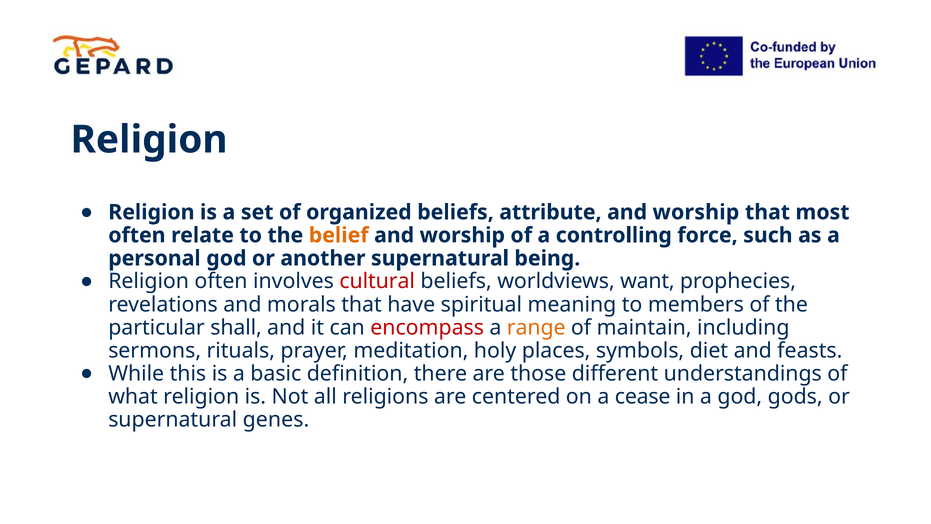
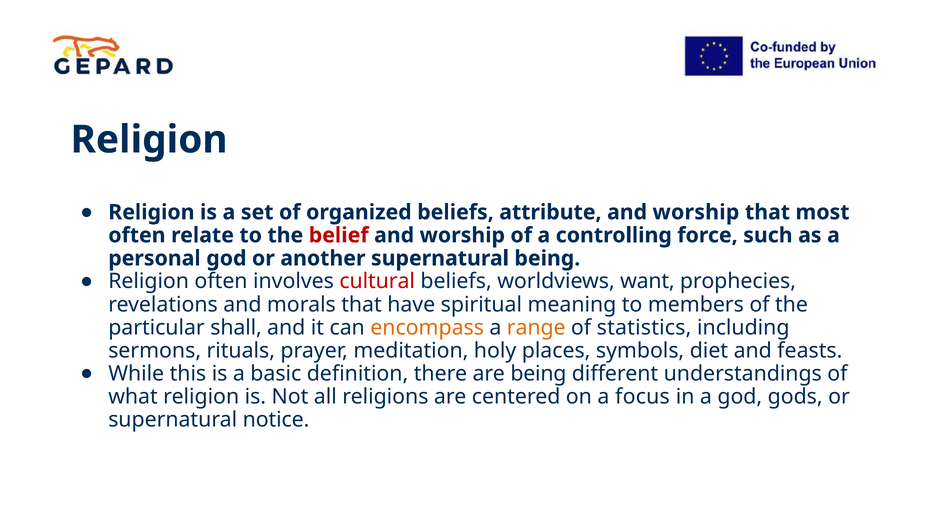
belief colour: orange -> red
encompass colour: red -> orange
maintain: maintain -> statistics
are those: those -> being
cease: cease -> focus
genes: genes -> notice
